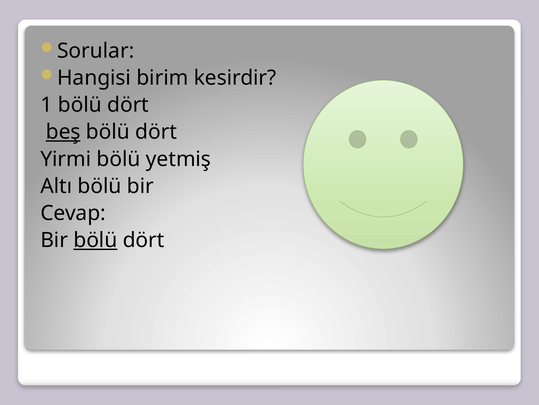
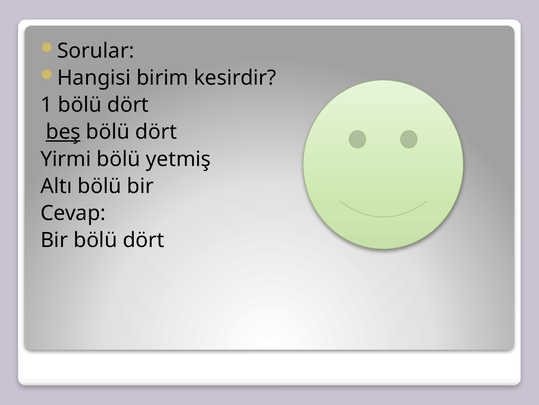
bölü at (95, 240) underline: present -> none
